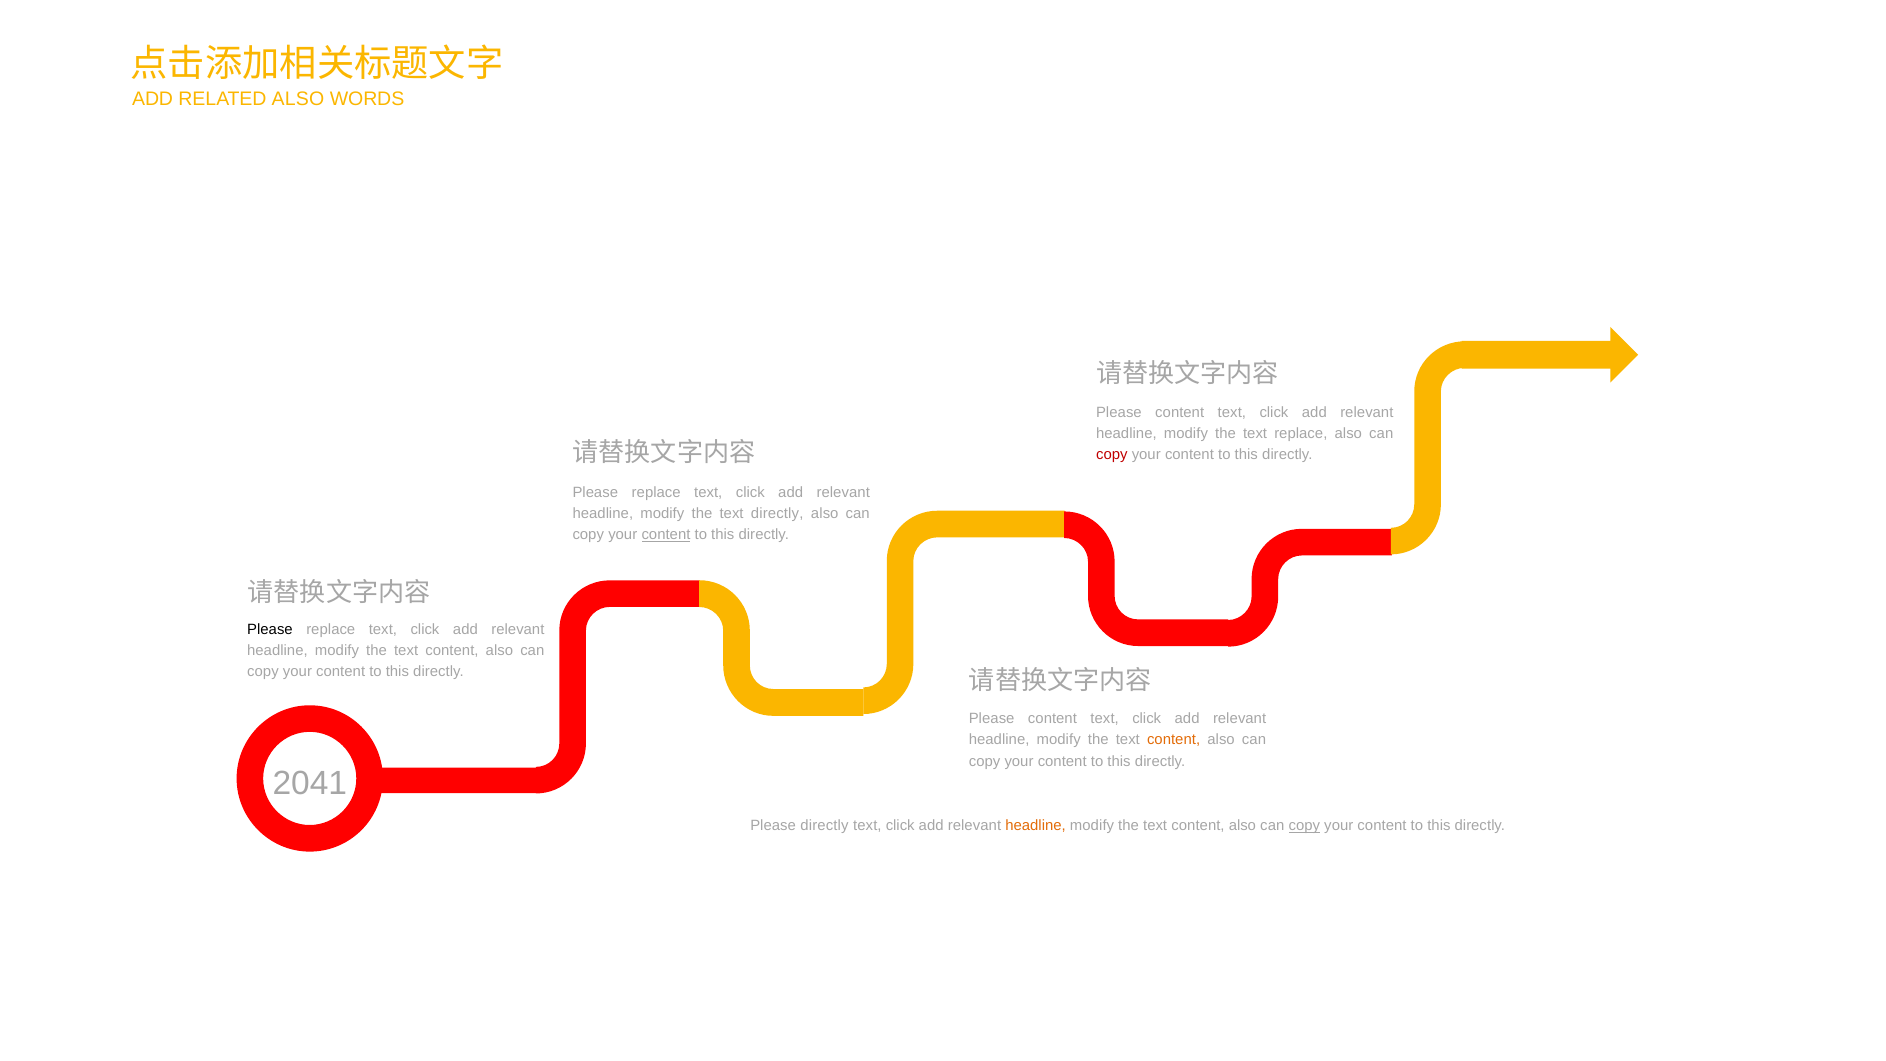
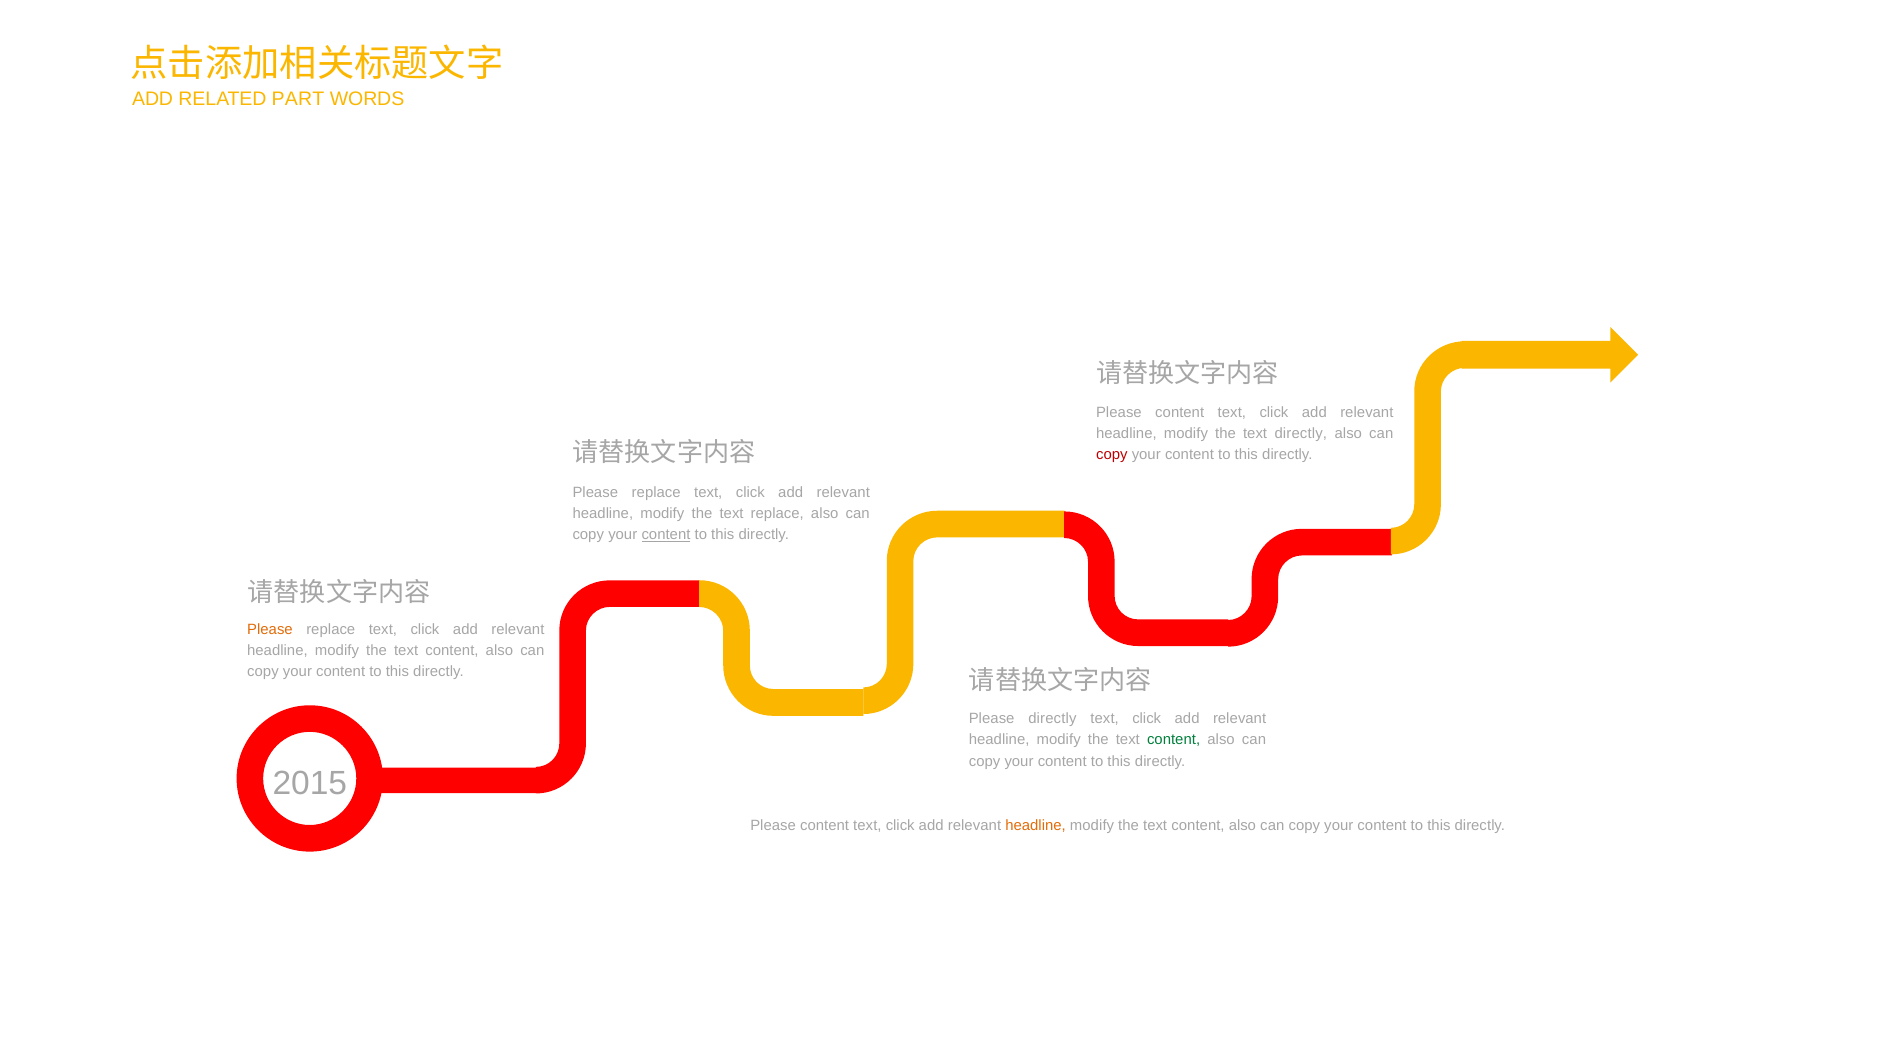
RELATED ALSO: ALSO -> PART
text replace: replace -> directly
text directly: directly -> replace
Please at (270, 629) colour: black -> orange
content at (1052, 718): content -> directly
content at (1174, 740) colour: orange -> green
2041: 2041 -> 2015
directly at (824, 826): directly -> content
copy at (1304, 826) underline: present -> none
